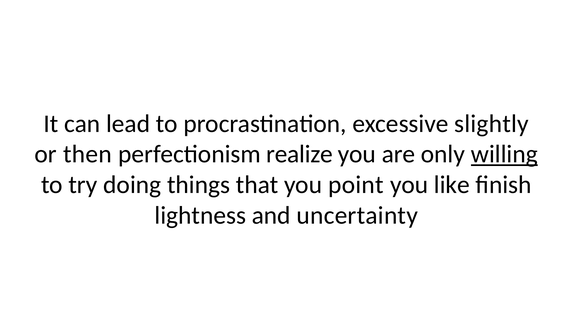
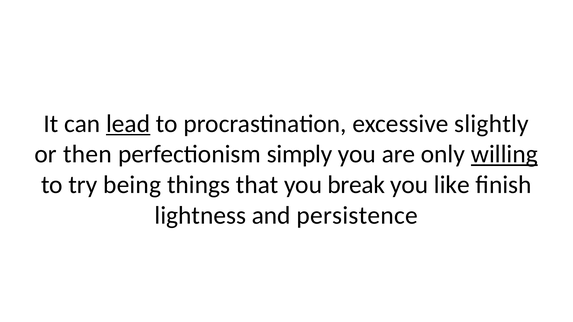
lead underline: none -> present
realize: realize -> simply
doing: doing -> being
point: point -> break
uncertainty: uncertainty -> persistence
